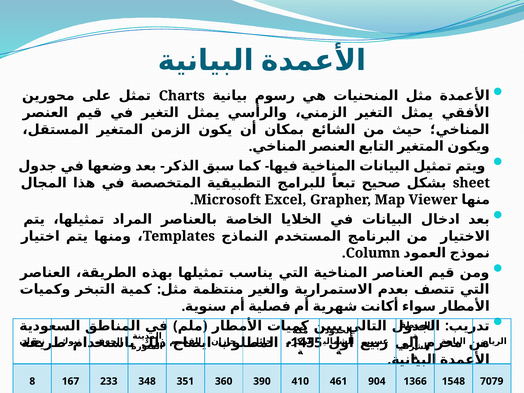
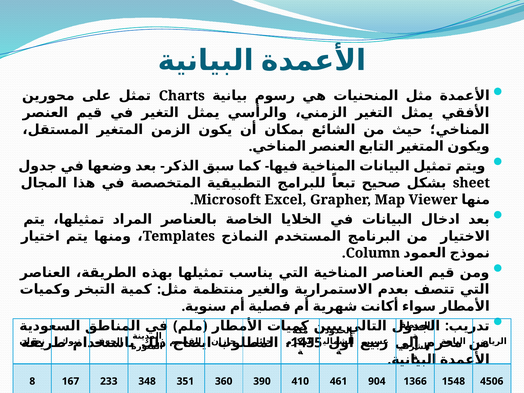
7079: 7079 -> 4506
